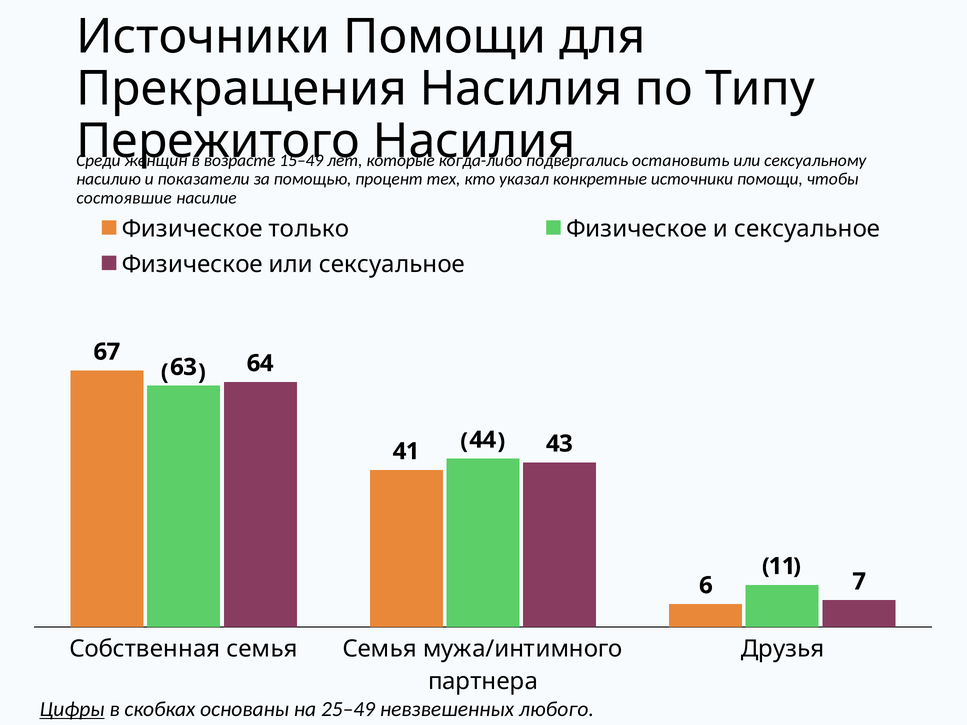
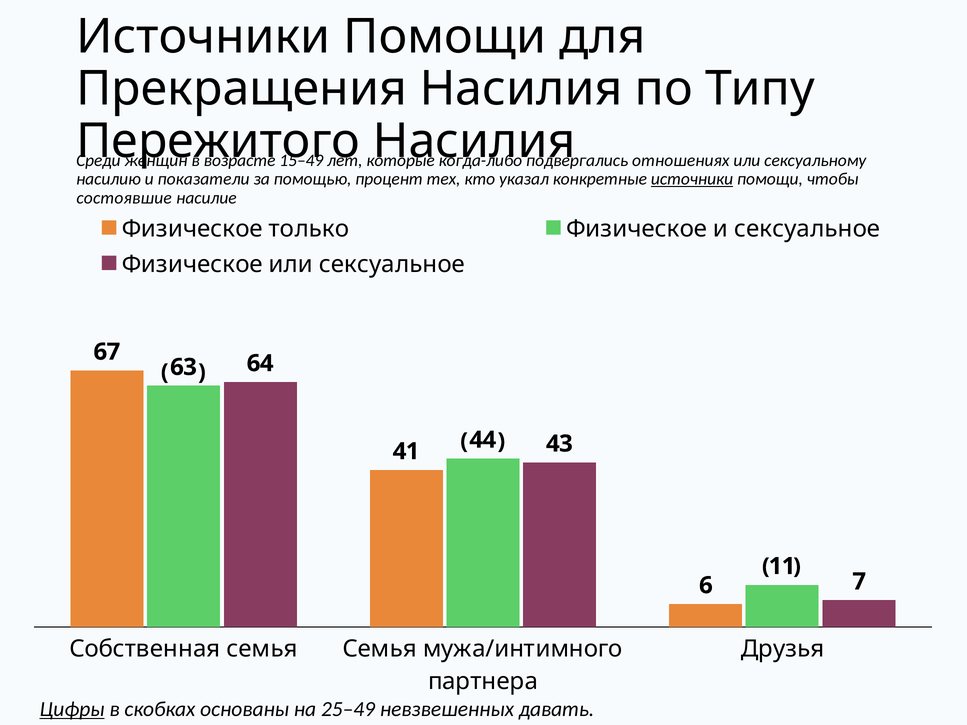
остановить: остановить -> отношениях
источники at (692, 179) underline: none -> present
любого: любого -> давать
